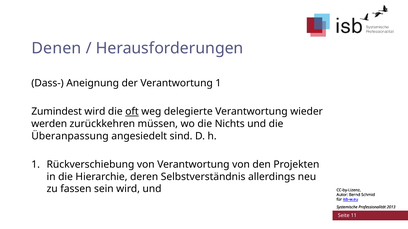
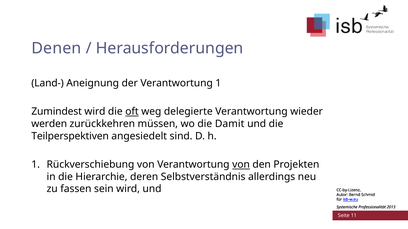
Dass-: Dass- -> Land-
Nichts: Nichts -> Damit
Überanpassung: Überanpassung -> Teilperspektiven
von at (241, 165) underline: none -> present
